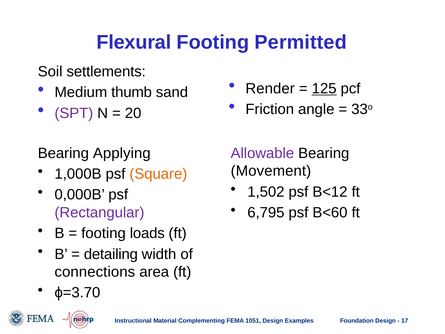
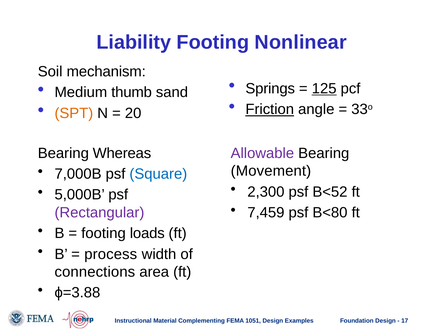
Flexural: Flexural -> Liability
Permitted: Permitted -> Nonlinear
settlements: settlements -> mechanism
Render: Render -> Springs
Friction underline: none -> present
SPT colour: purple -> orange
Applying: Applying -> Whereas
1,000B: 1,000B -> 7,000B
Square colour: orange -> blue
1,502: 1,502 -> 2,300
B<12: B<12 -> B<52
0,000B: 0,000B -> 5,000B
6,795: 6,795 -> 7,459
B<60: B<60 -> B<80
detailing: detailing -> process
ϕ=3.70: ϕ=3.70 -> ϕ=3.88
